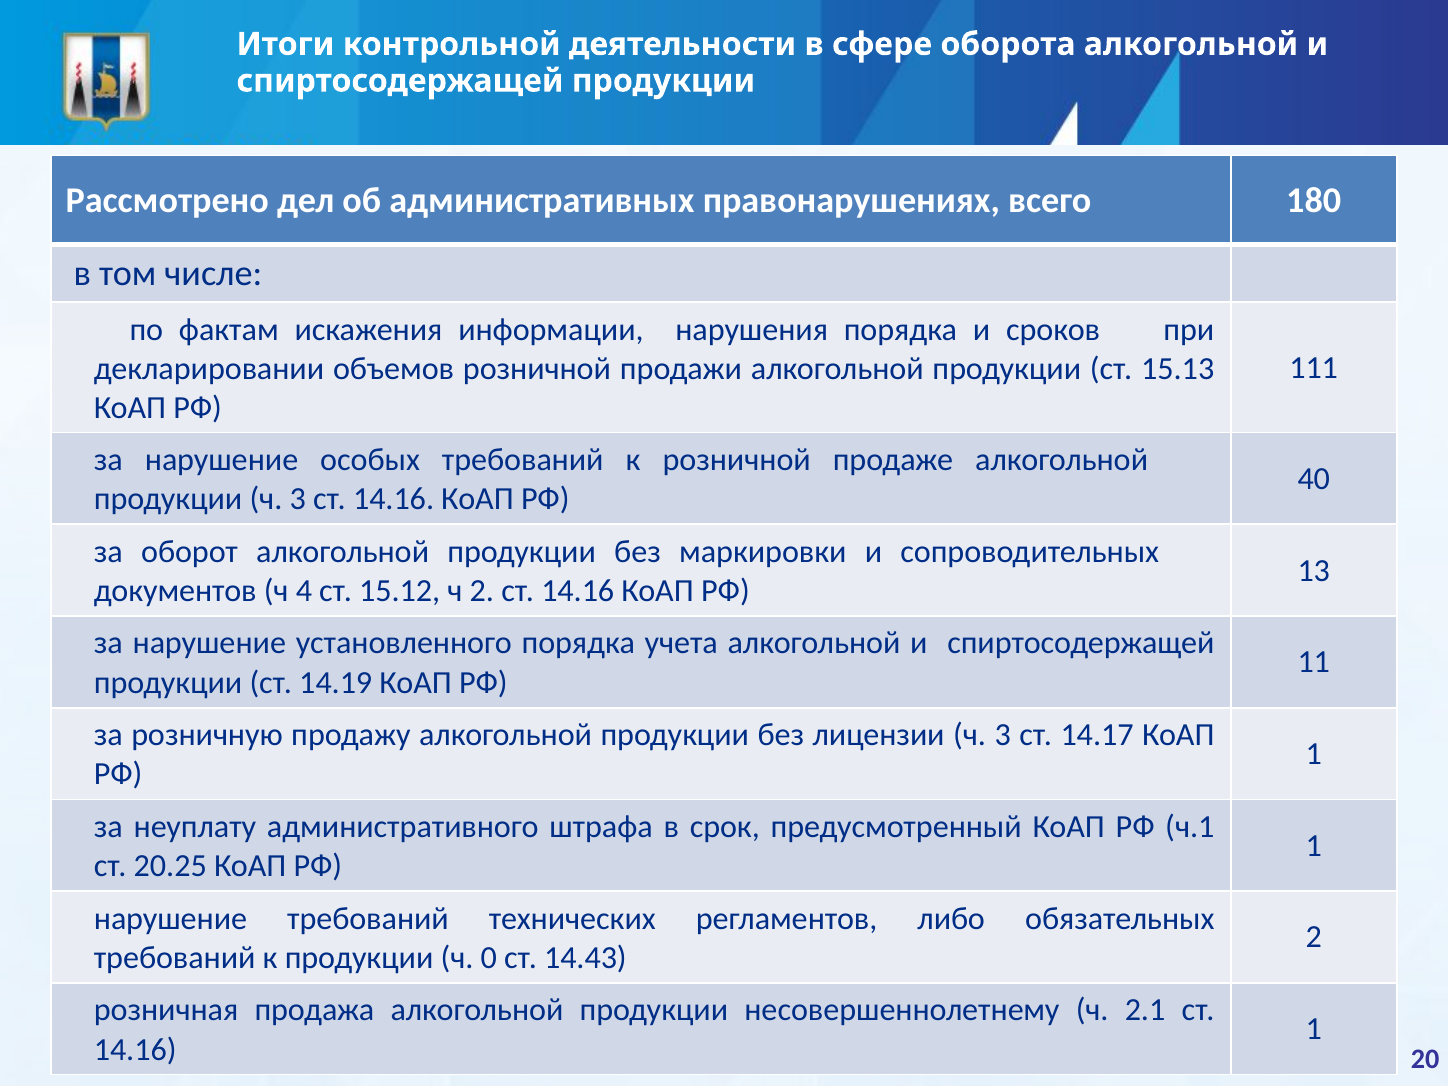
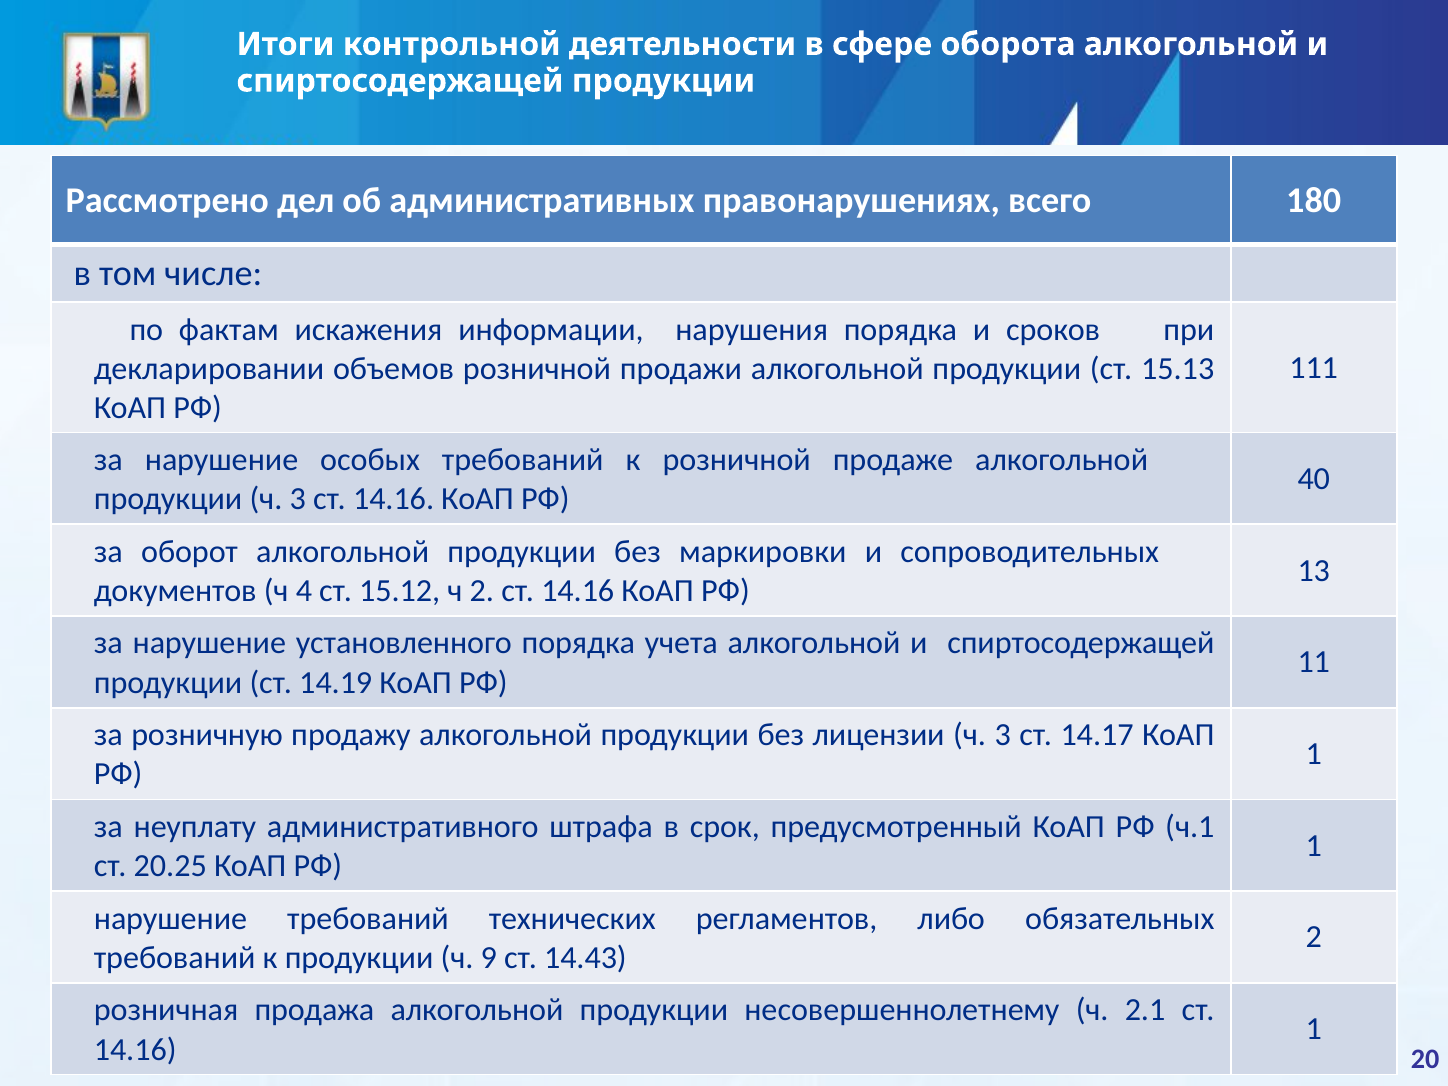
0: 0 -> 9
